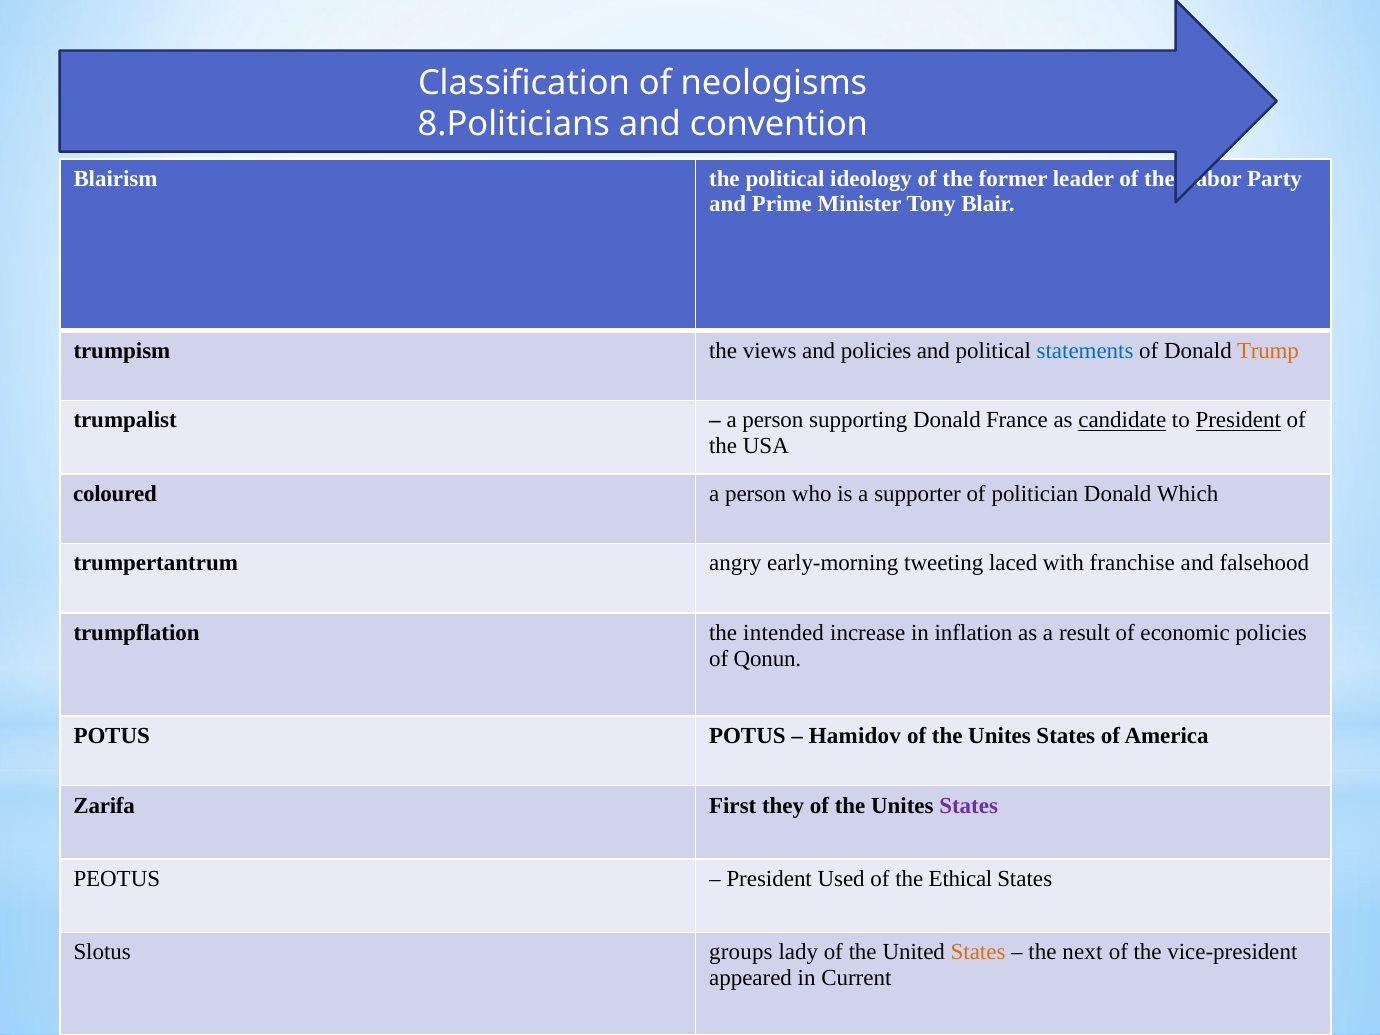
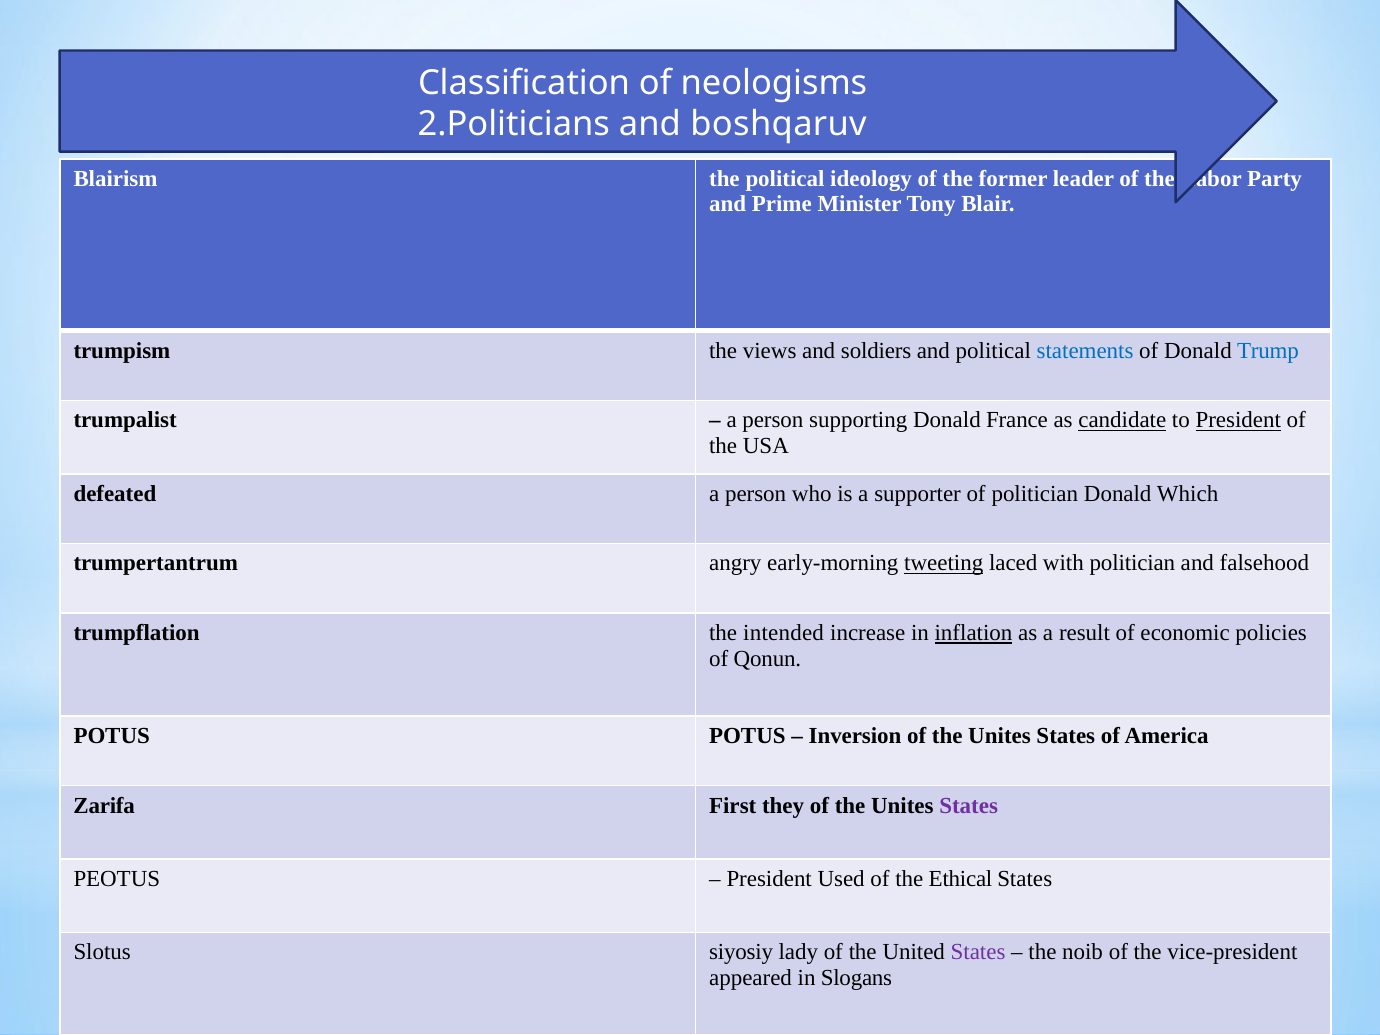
8.Politicians: 8.Politicians -> 2.Politicians
convention: convention -> boshqaruv
and policies: policies -> soldiers
Trump colour: orange -> blue
coloured: coloured -> defeated
tweeting underline: none -> present
with franchise: franchise -> politician
inflation underline: none -> present
Hamidov: Hamidov -> Inversion
groups: groups -> siyosiy
States at (978, 952) colour: orange -> purple
next: next -> noib
Current: Current -> Slogans
